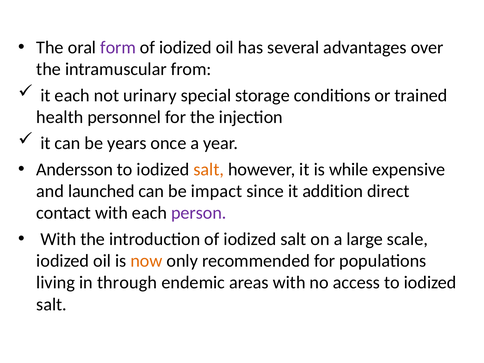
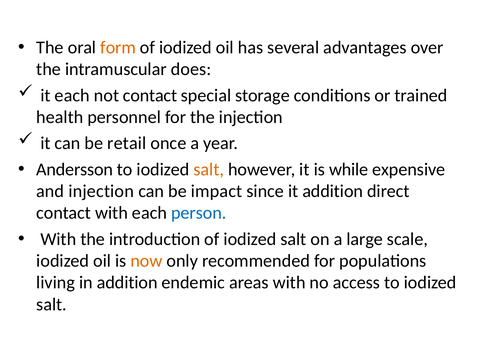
form colour: purple -> orange
from: from -> does
not urinary: urinary -> contact
years: years -> retail
and launched: launched -> injection
person colour: purple -> blue
in through: through -> addition
